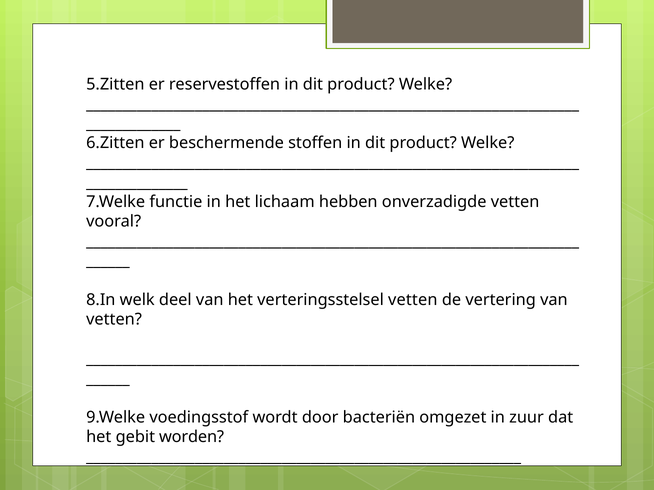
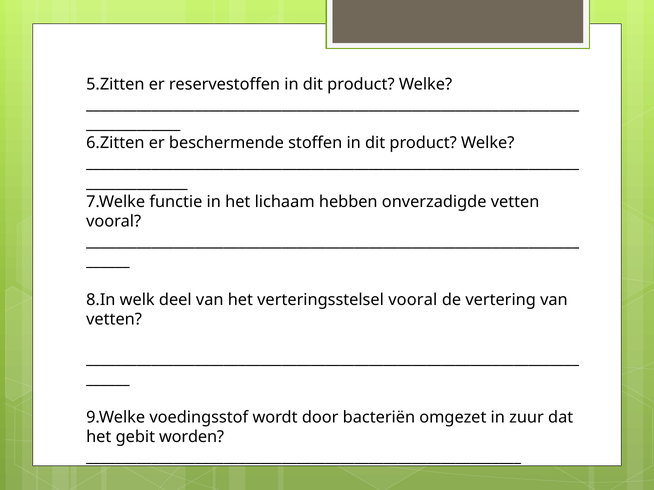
verteringsstelsel vetten: vetten -> vooral
